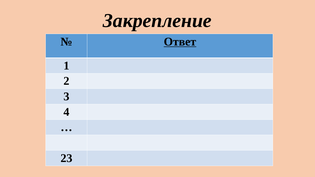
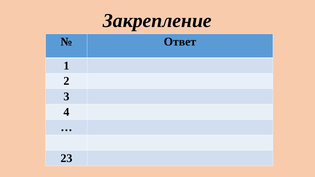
Ответ underline: present -> none
